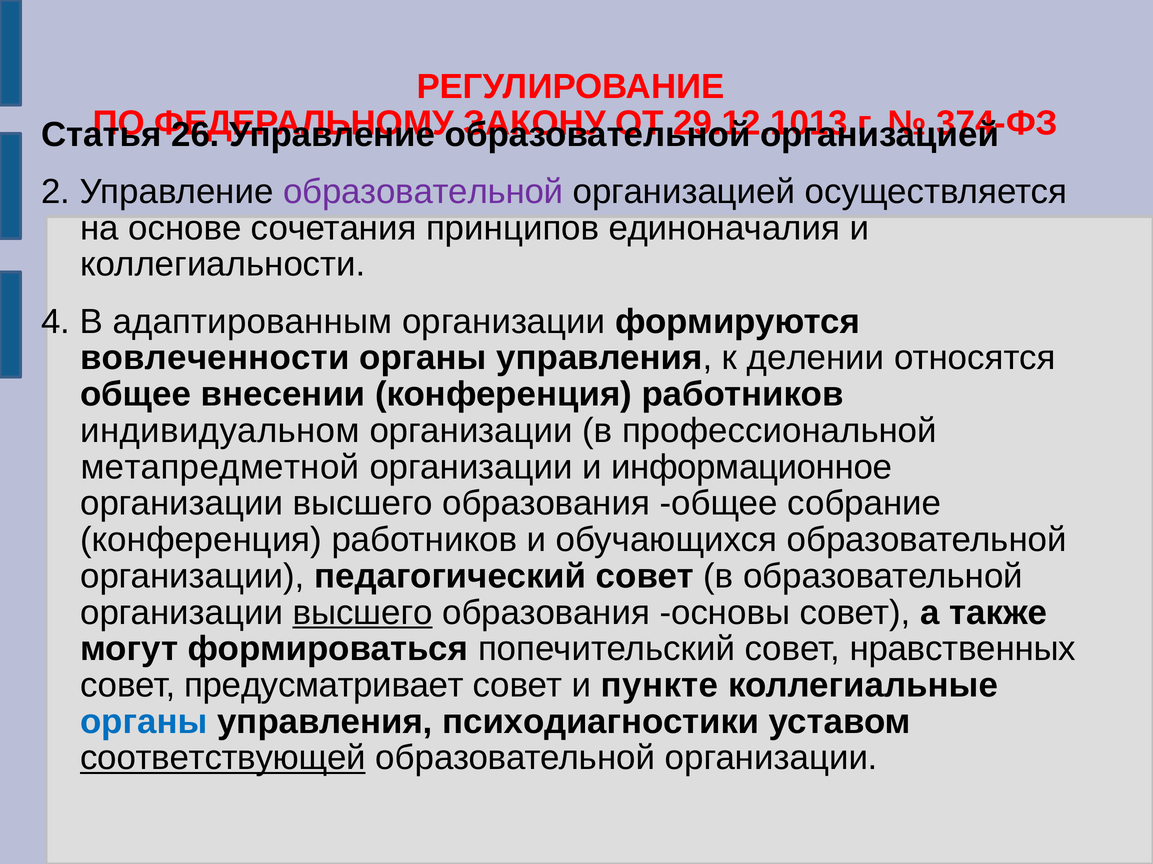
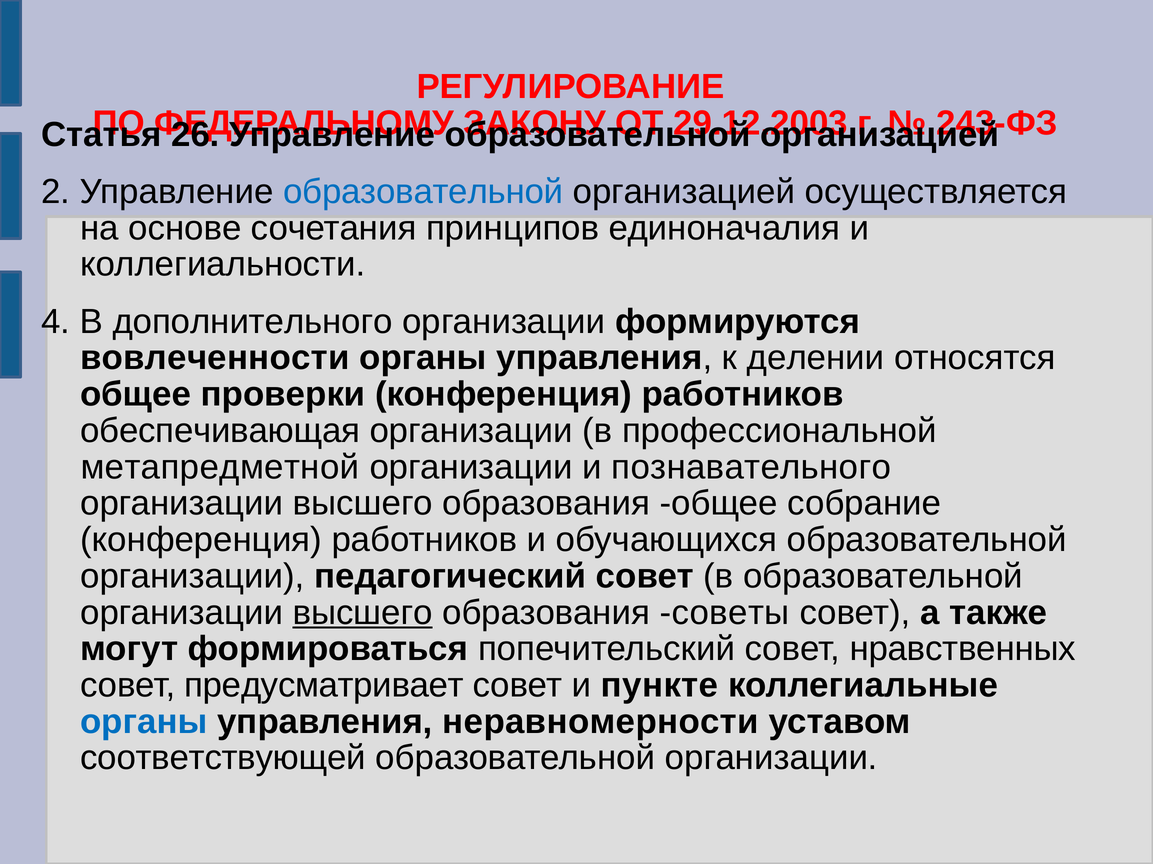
29.12.1013: 29.12.1013 -> 29.12.2003
374-ФЗ: 374-ФЗ -> 243-ФЗ
образовательной at (423, 192) colour: purple -> blue
адаптированным: адаптированным -> дополнительного
внесении: внесении -> проверки
индивидуальном: индивидуальном -> обеспечивающая
информационное: информационное -> познавательного
основы: основы -> советы
психодиагностики: психодиагностики -> неравномерности
соответствующей underline: present -> none
